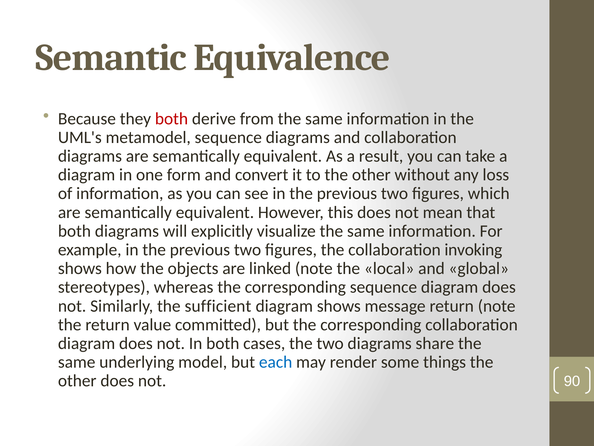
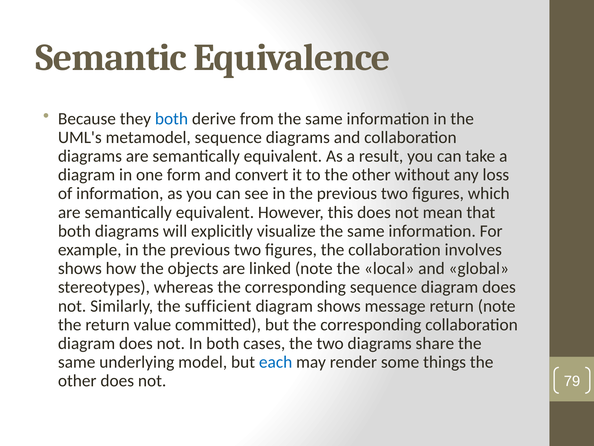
both at (171, 119) colour: red -> blue
invoking: invoking -> involves
90: 90 -> 79
